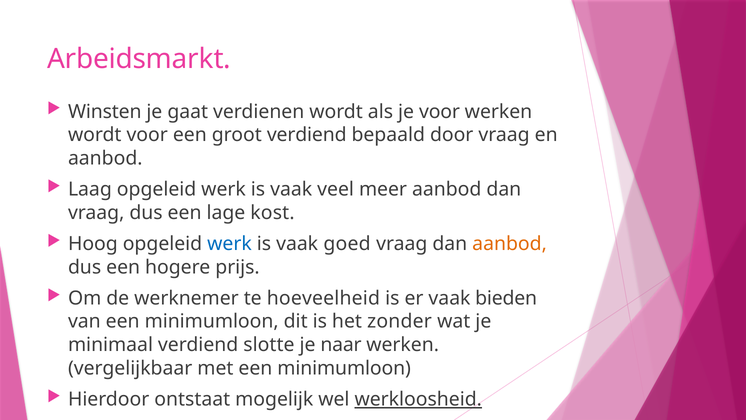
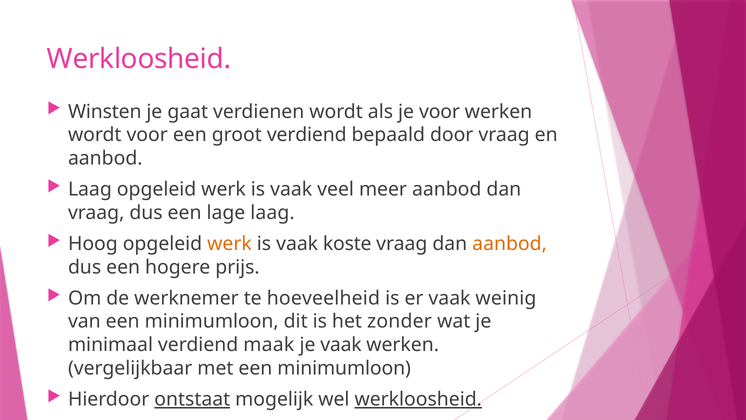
Arbeidsmarkt at (139, 59): Arbeidsmarkt -> Werkloosheid
lage kost: kost -> laag
werk at (230, 244) colour: blue -> orange
goed: goed -> koste
bieden: bieden -> weinig
slotte: slotte -> maak
je naar: naar -> vaak
ontstaat underline: none -> present
